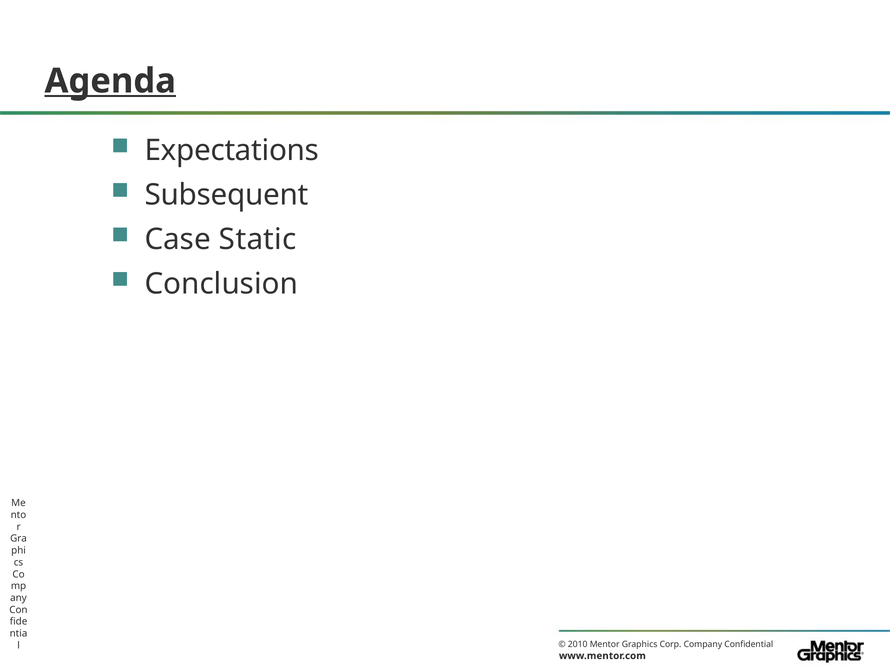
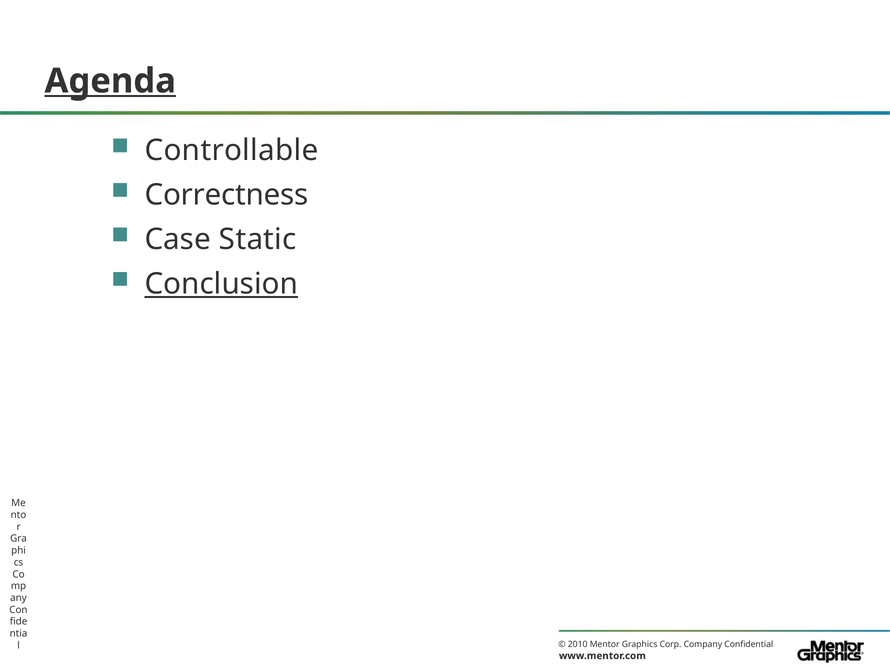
Expectations: Expectations -> Controllable
Subsequent: Subsequent -> Correctness
Conclusion underline: none -> present
